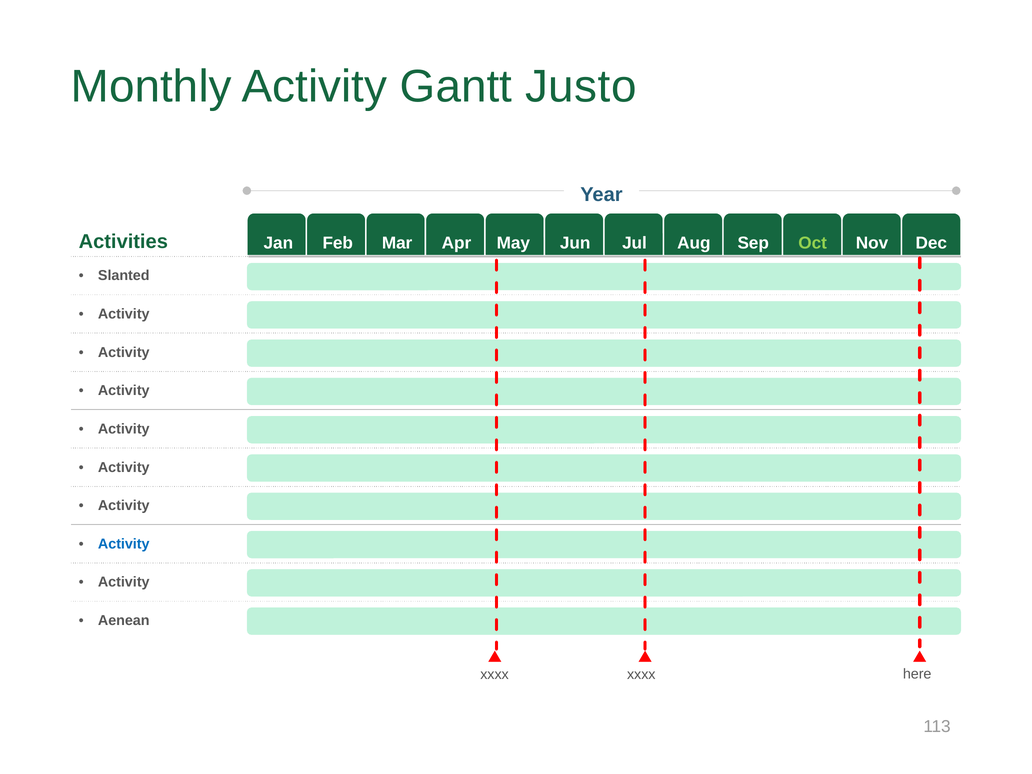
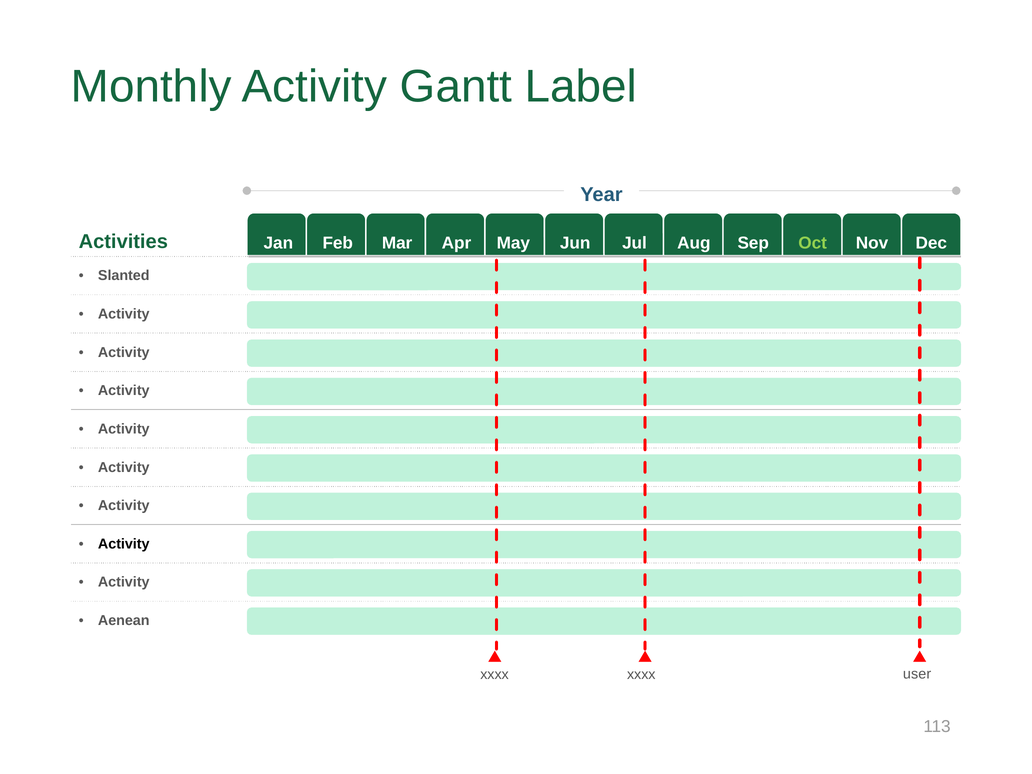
Justo: Justo -> Label
Activity at (124, 544) colour: blue -> black
here: here -> user
